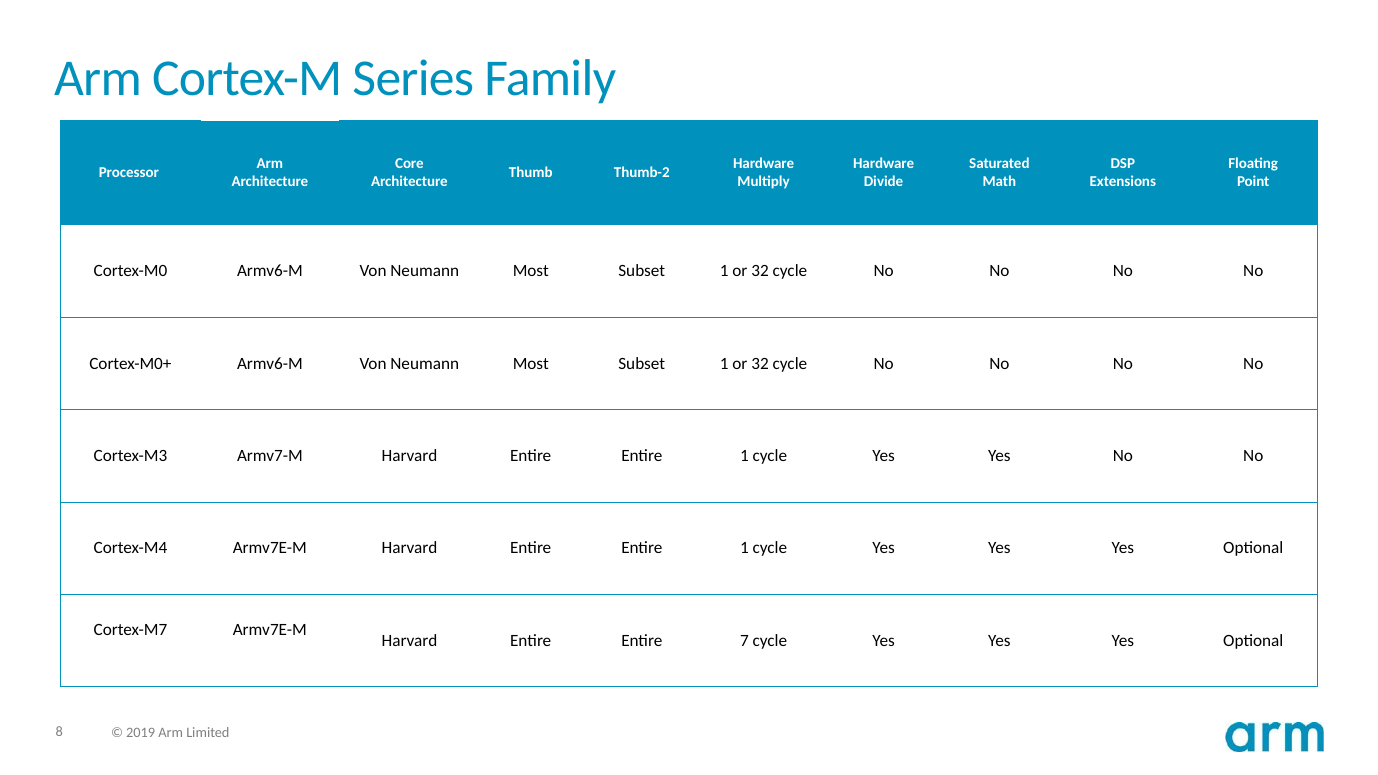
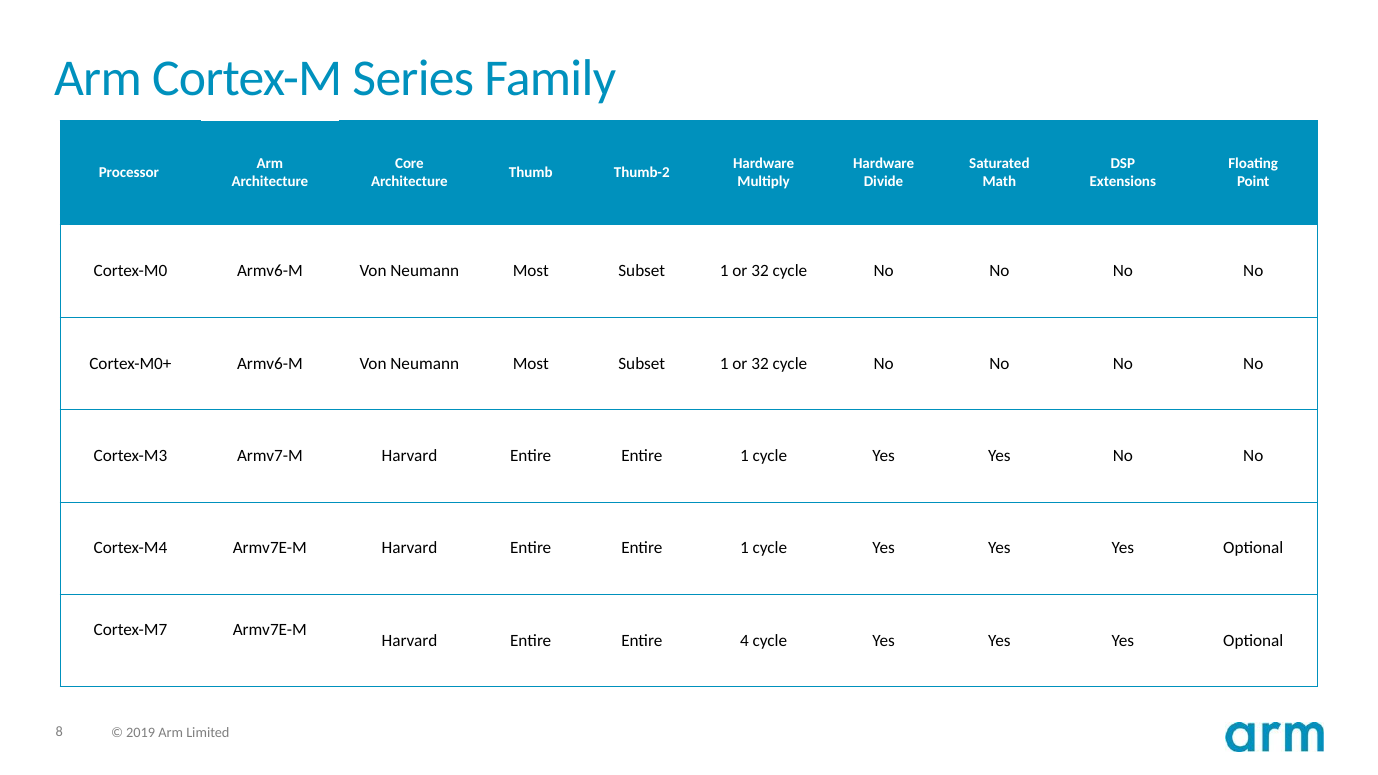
7: 7 -> 4
